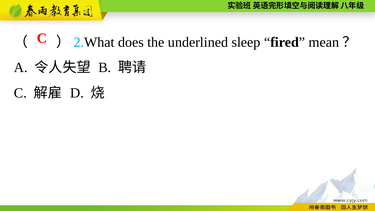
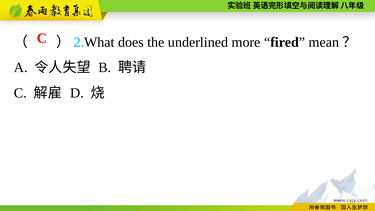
sleep: sleep -> more
